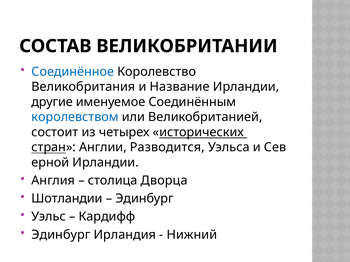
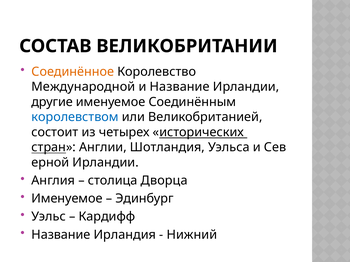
Соединённое colour: blue -> orange
Великобритания: Великобритания -> Международной
Разводится: Разводится -> Шотландия
Шотландии at (67, 199): Шотландии -> Именуемое
Эдинбург at (61, 235): Эдинбург -> Название
